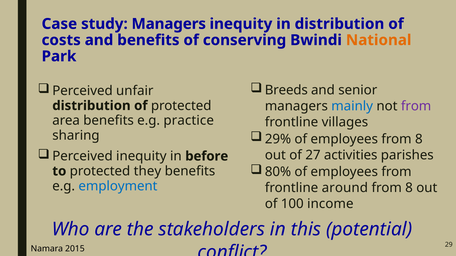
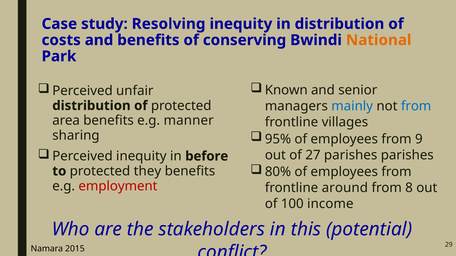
study Managers: Managers -> Resolving
Breeds: Breeds -> Known
from at (416, 106) colour: purple -> blue
practice: practice -> manner
29%: 29% -> 95%
employees from 8: 8 -> 9
27 activities: activities -> parishes
employment colour: blue -> red
